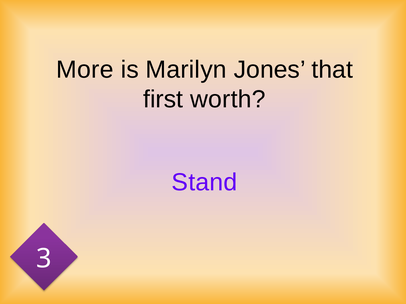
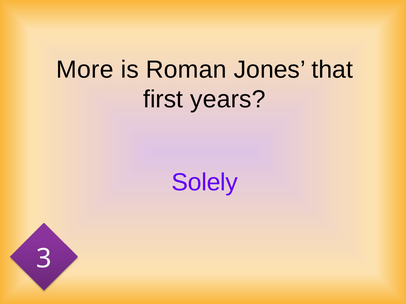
Marilyn: Marilyn -> Roman
worth: worth -> years
Stand: Stand -> Solely
